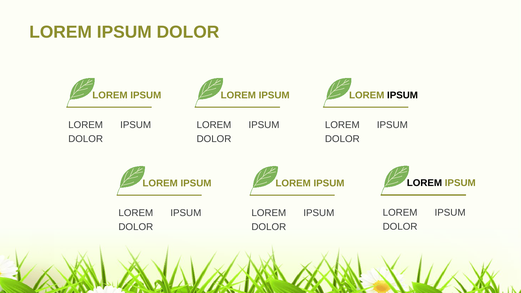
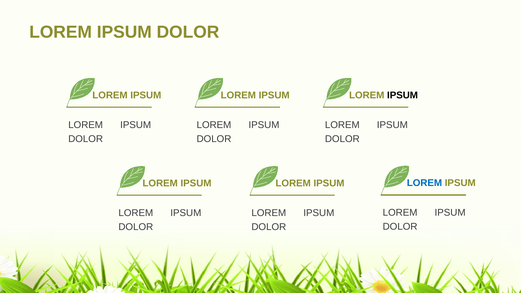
LOREM at (424, 183) colour: black -> blue
